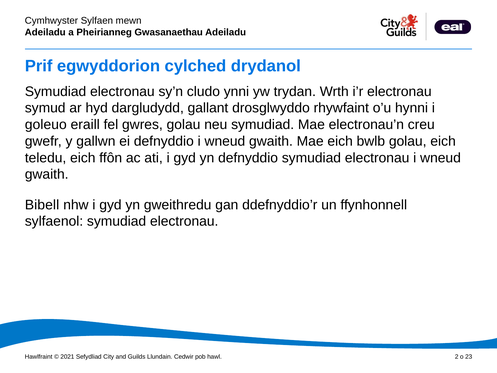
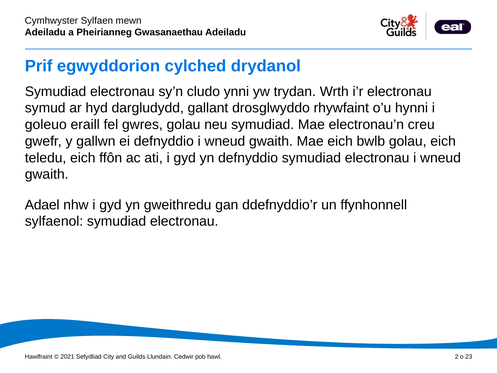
Bibell: Bibell -> Adael
